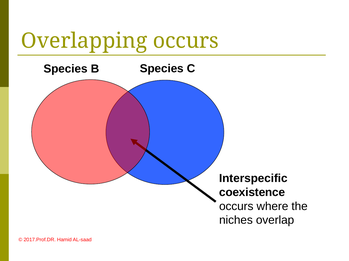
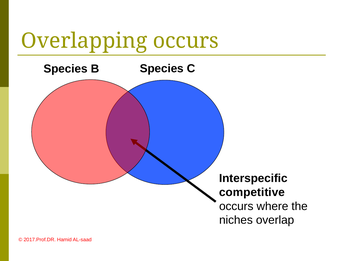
coexistence: coexistence -> competitive
